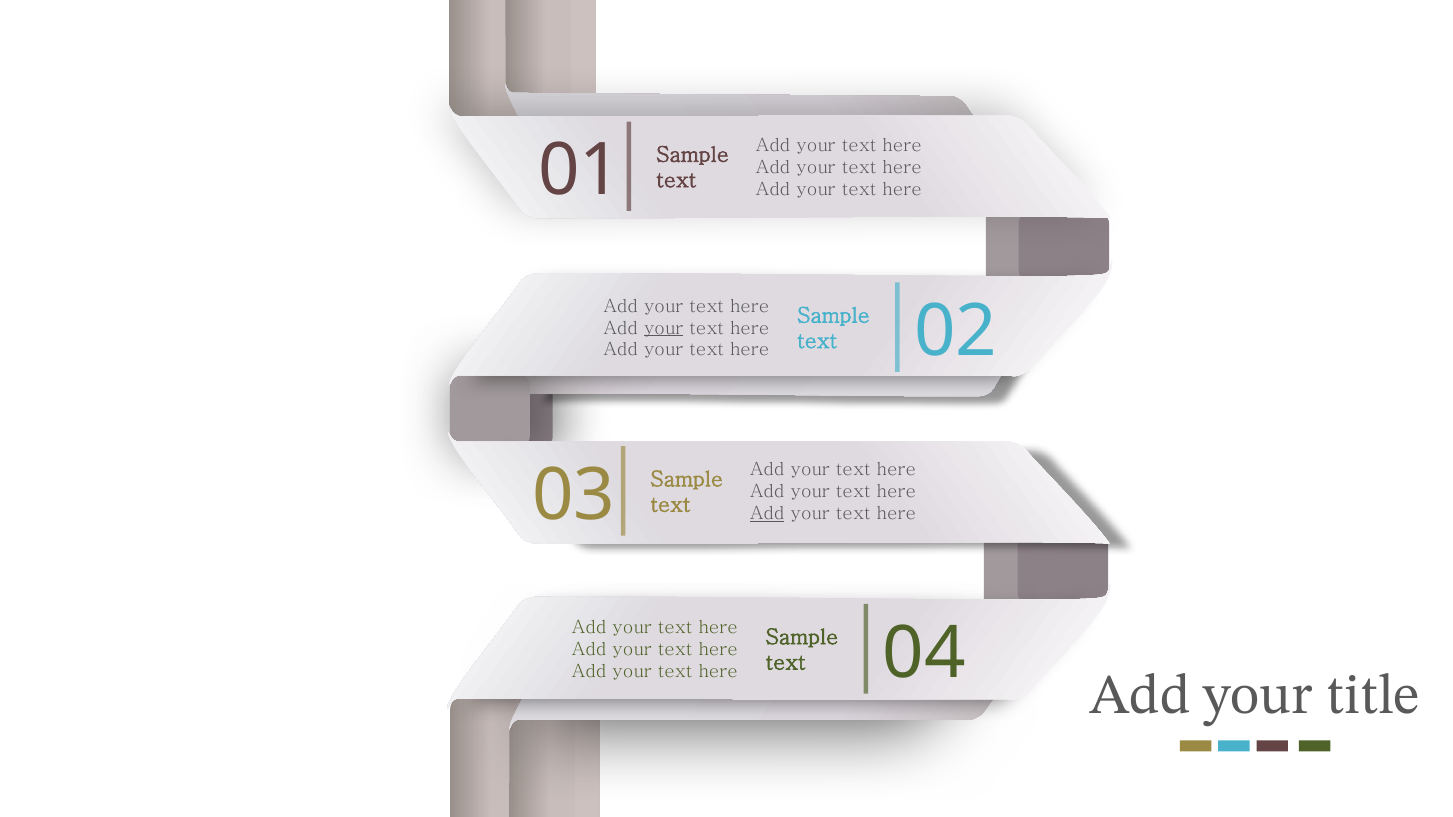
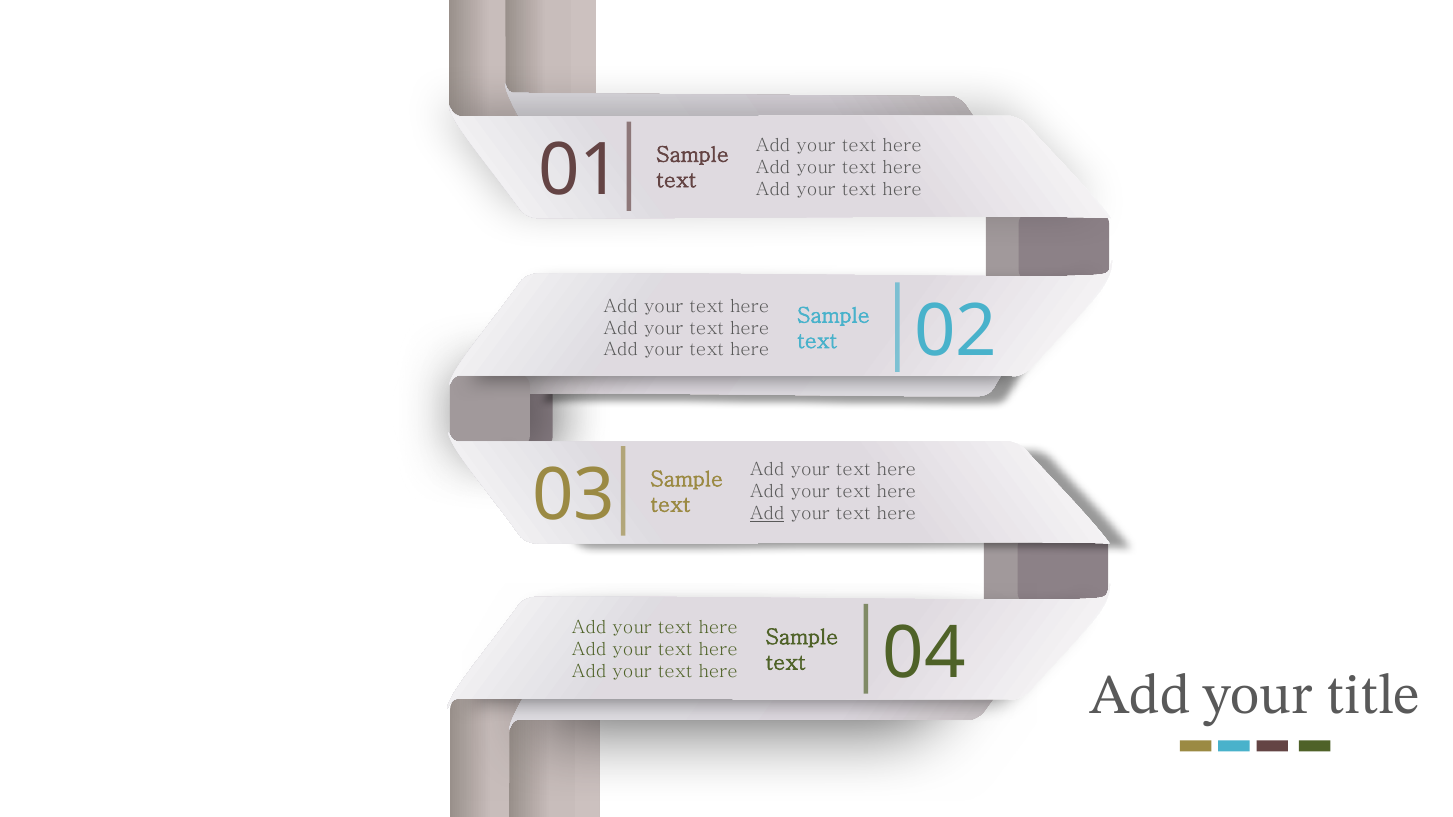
your at (664, 328) underline: present -> none
